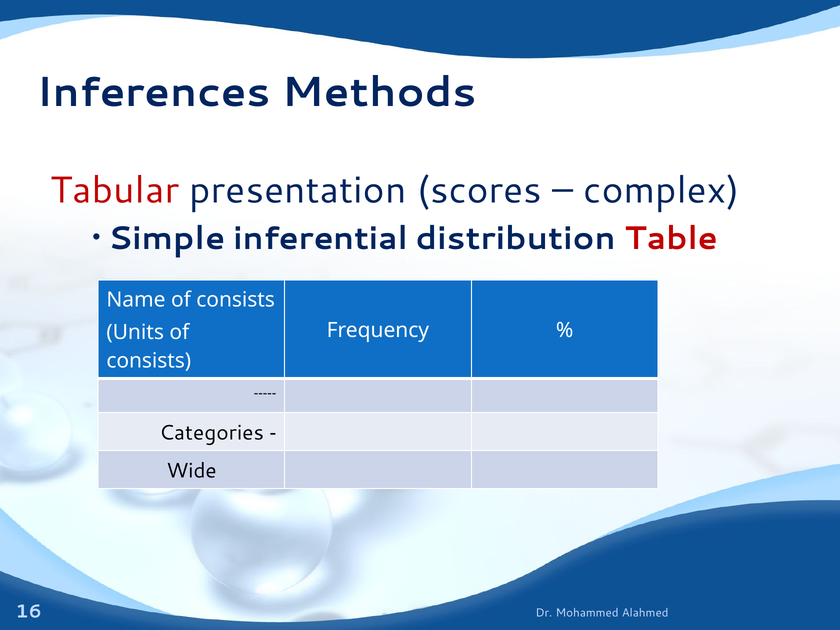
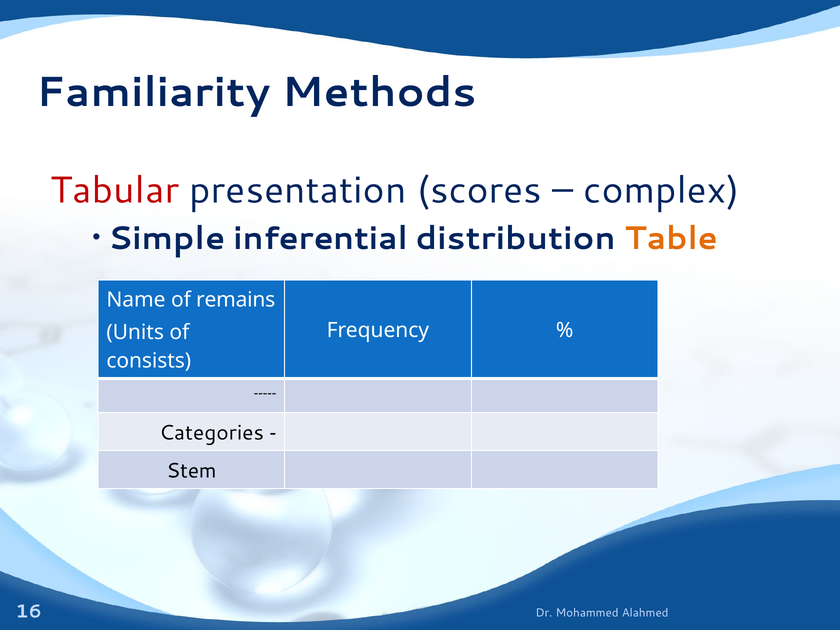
Inferences: Inferences -> Familiarity
Table colour: red -> orange
Name of consists: consists -> remains
Wide: Wide -> Stem
